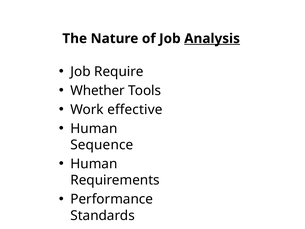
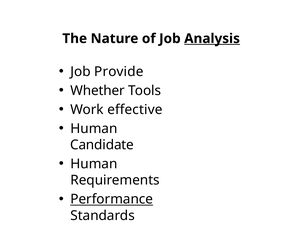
Require: Require -> Provide
Sequence: Sequence -> Candidate
Performance underline: none -> present
